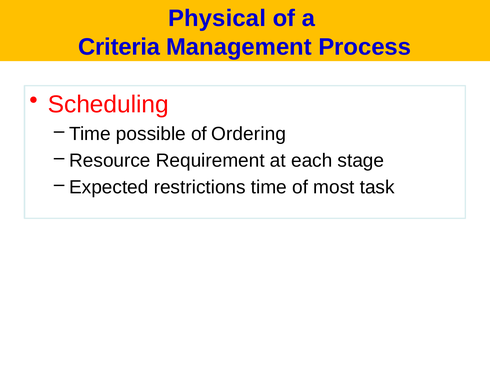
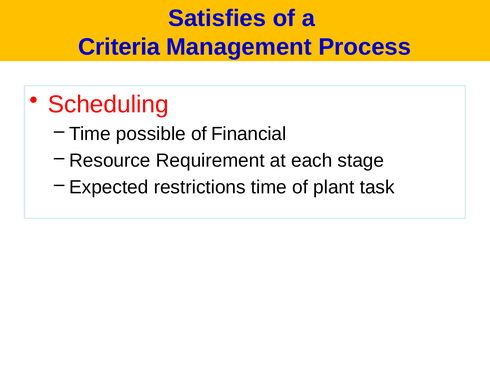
Physical: Physical -> Satisfies
Ordering: Ordering -> Financial
most: most -> plant
